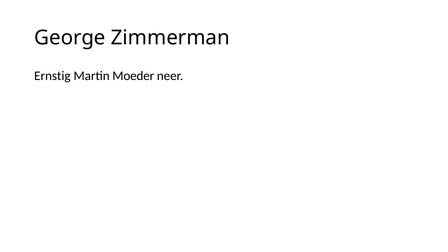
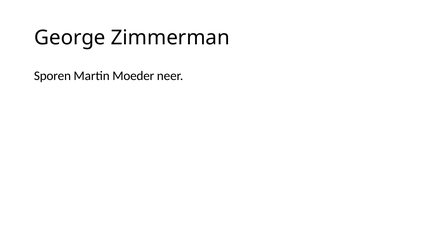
Ernstig: Ernstig -> Sporen
